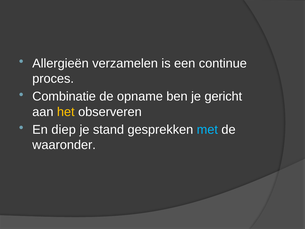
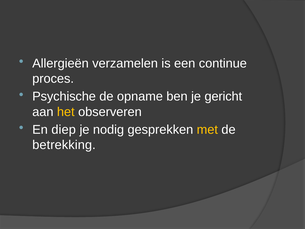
Combinatie: Combinatie -> Psychische
stand: stand -> nodig
met colour: light blue -> yellow
waaronder: waaronder -> betrekking
